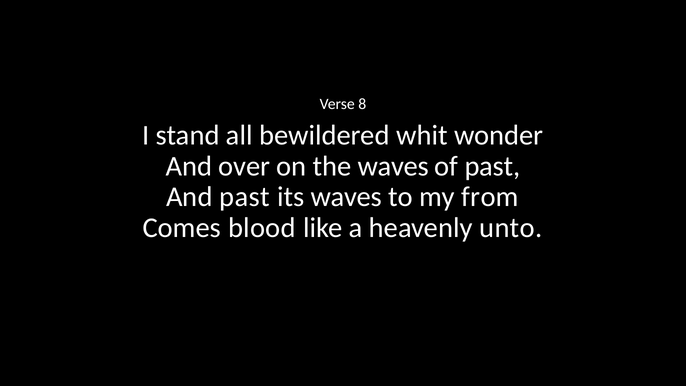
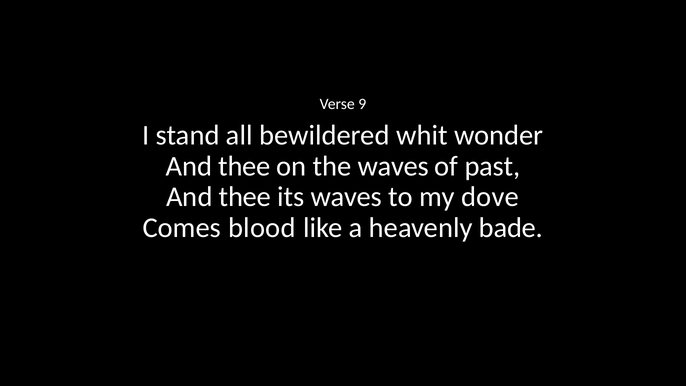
8: 8 -> 9
over at (244, 166): over -> thee
past at (245, 197): past -> thee
from: from -> dove
unto: unto -> bade
